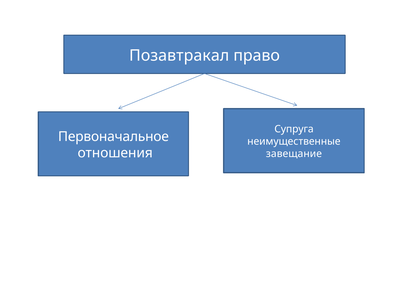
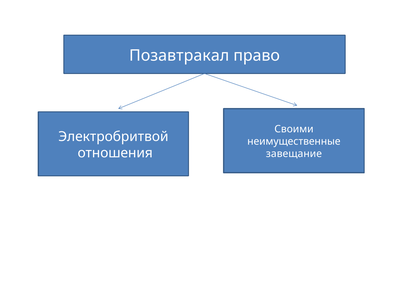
Супруга: Супруга -> Своими
Первоначальное: Первоначальное -> Электробритвой
